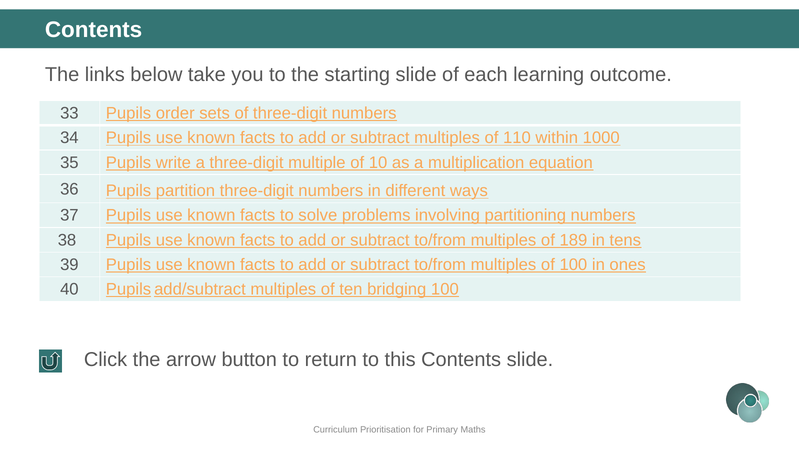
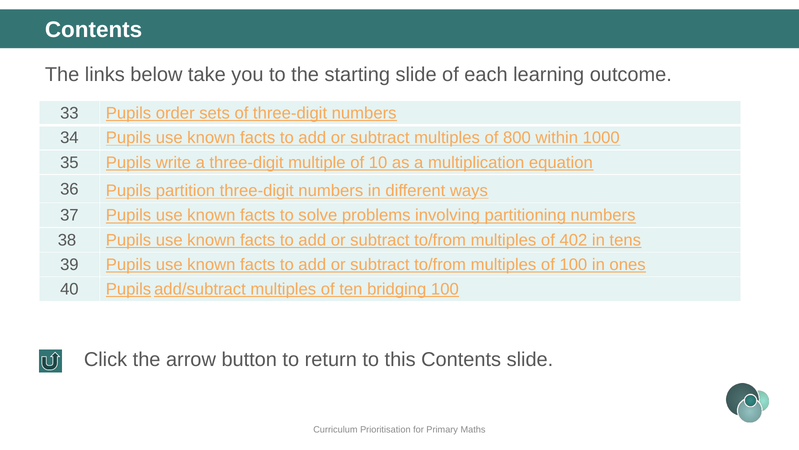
110: 110 -> 800
189: 189 -> 402
